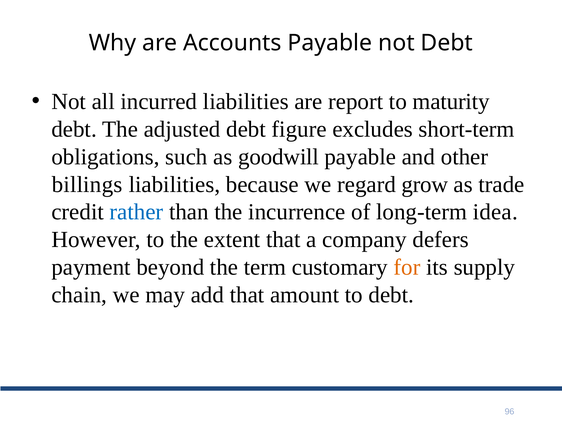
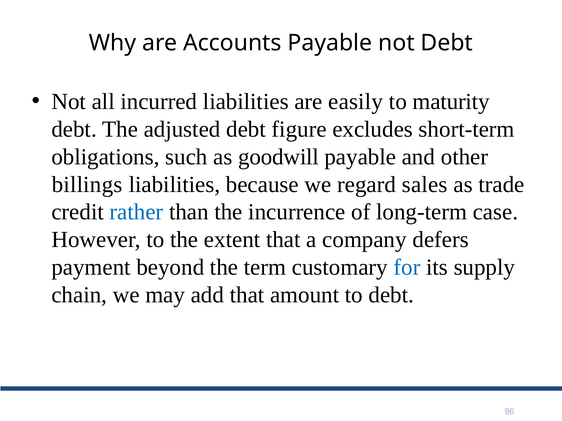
report: report -> easily
grow: grow -> sales
idea: idea -> case
for colour: orange -> blue
